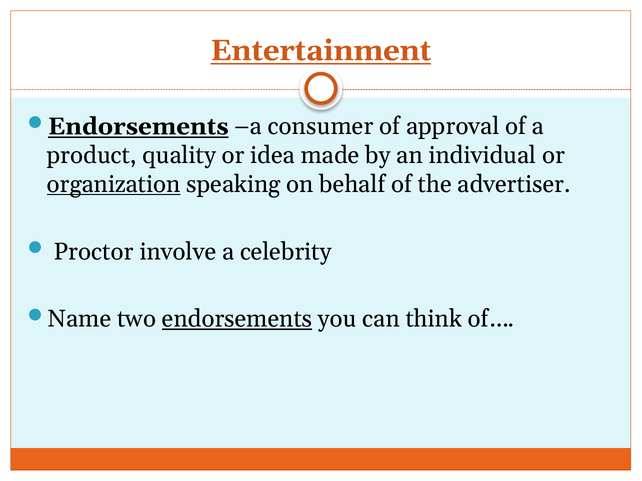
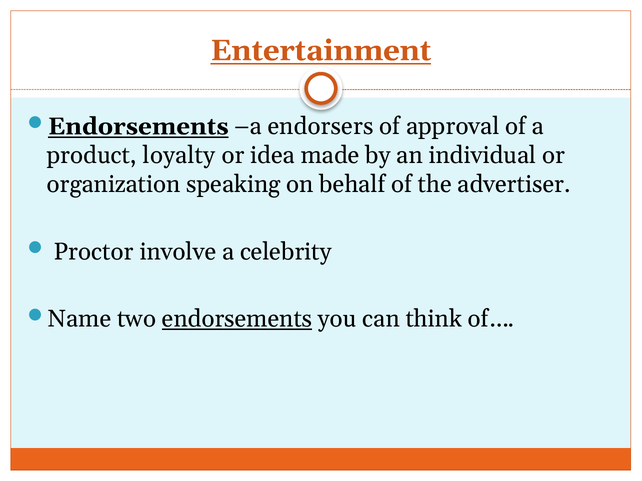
consumer: consumer -> endorsers
quality: quality -> loyalty
organization underline: present -> none
